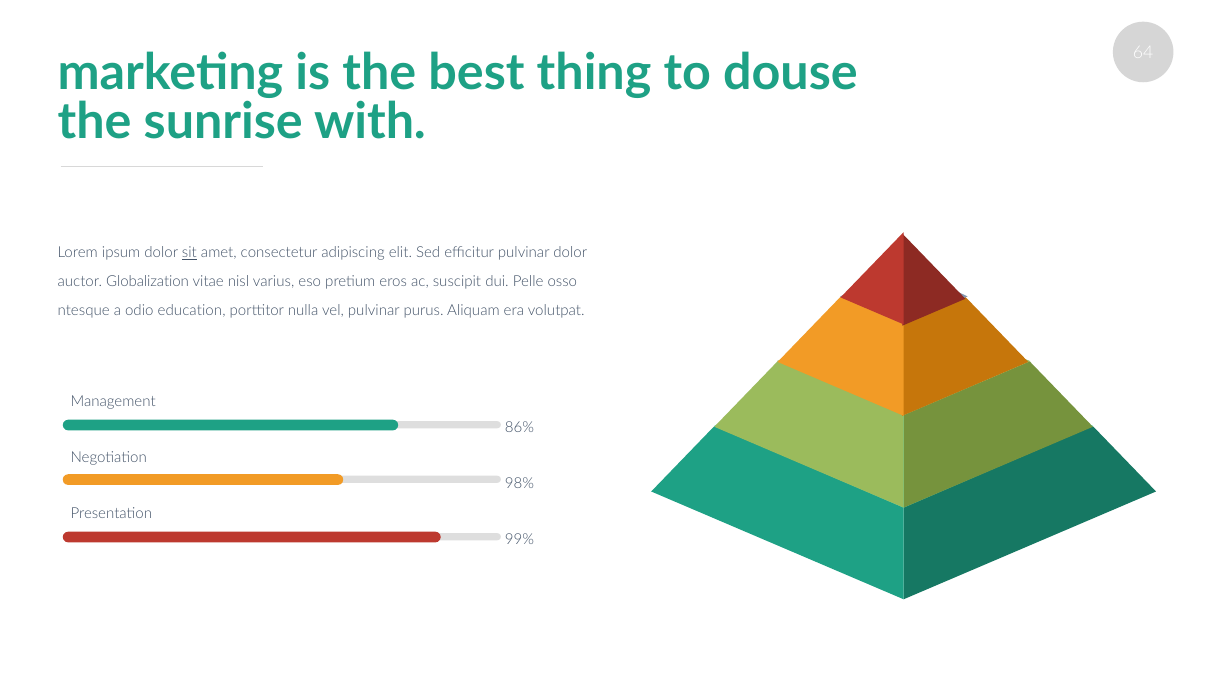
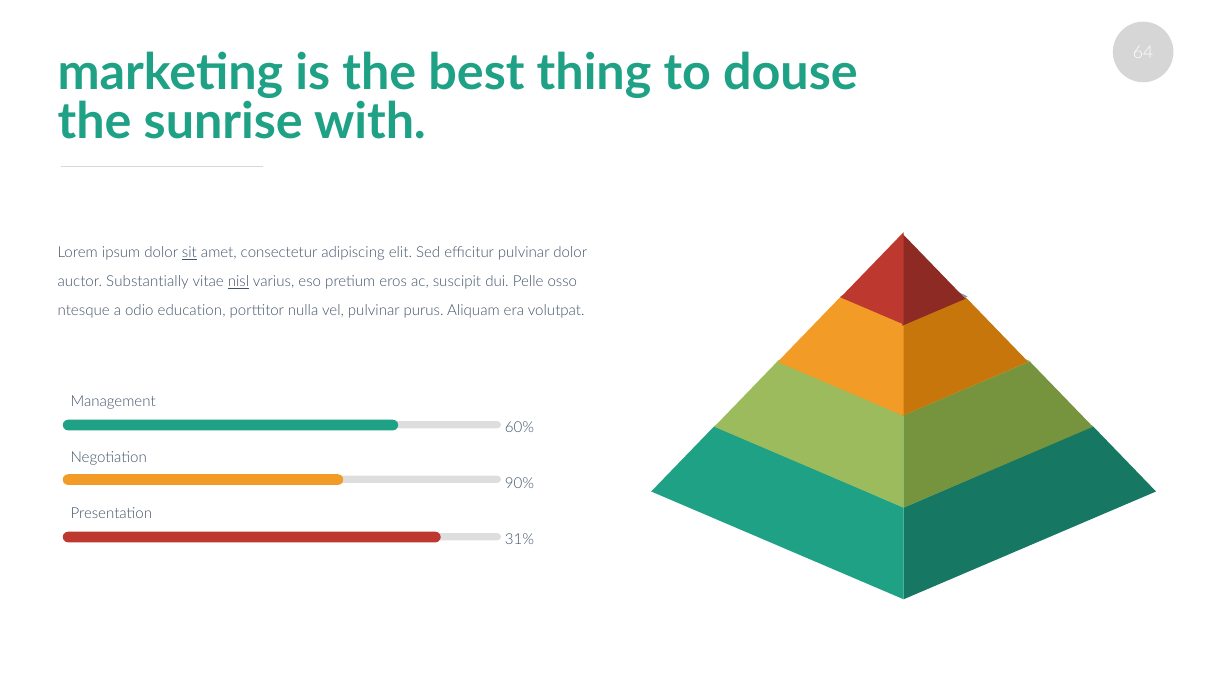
Globalization: Globalization -> Substantially
nisl underline: none -> present
86%: 86% -> 60%
98%: 98% -> 90%
99%: 99% -> 31%
